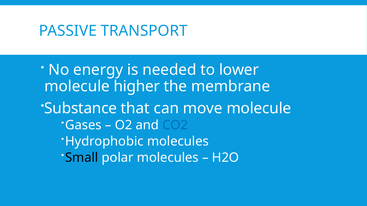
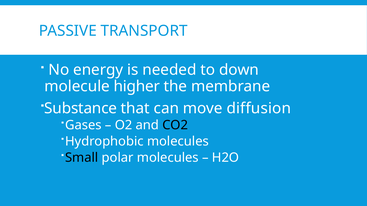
lower: lower -> down
move molecule: molecule -> diffusion
CO2 colour: blue -> black
